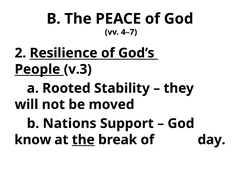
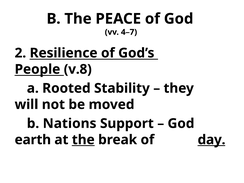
v.3: v.3 -> v.8
know: know -> earth
day underline: none -> present
